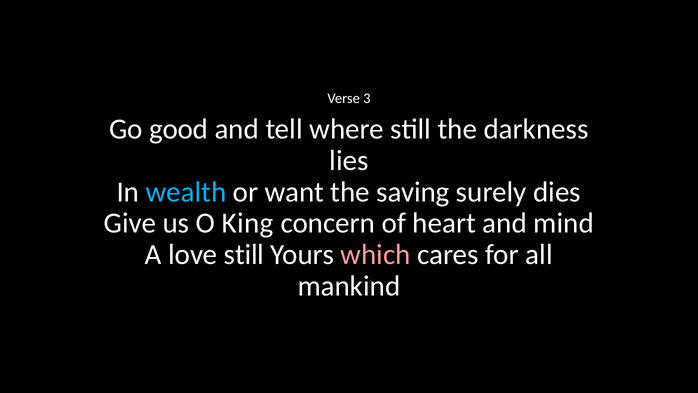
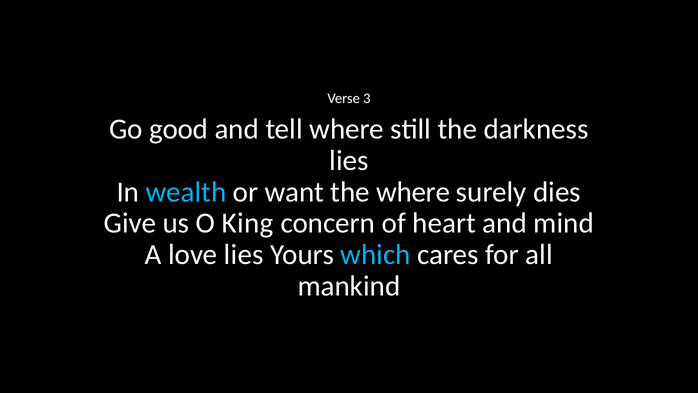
the saving: saving -> where
love still: still -> lies
which colour: pink -> light blue
